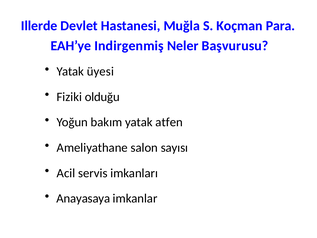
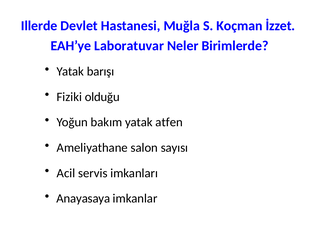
Para: Para -> İzzet
Indirgenmiş: Indirgenmiş -> Laboratuvar
Başvurusu: Başvurusu -> Birimlerde
üyesi: üyesi -> barışı
